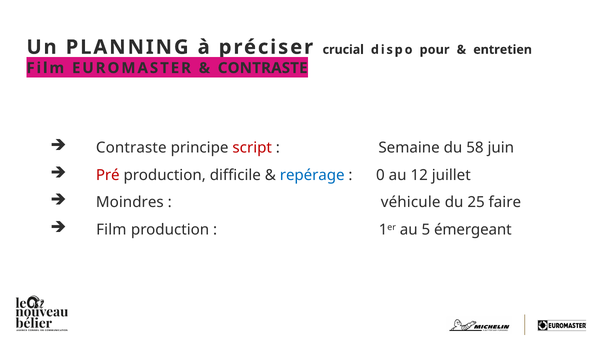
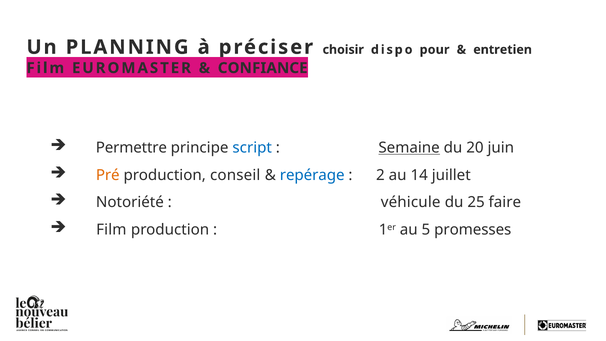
crucial: crucial -> choisir
CONTRASTE at (263, 68): CONTRASTE -> CONFIANCE
Contraste at (131, 148): Contraste -> Permettre
script colour: red -> blue
Semaine underline: none -> present
58: 58 -> 20
Pré colour: red -> orange
difficile: difficile -> conseil
0: 0 -> 2
12: 12 -> 14
Moindres: Moindres -> Notoriété
émergeant: émergeant -> promesses
